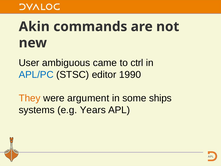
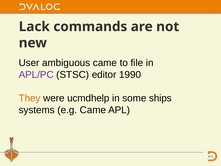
Akin: Akin -> Lack
ctrl: ctrl -> file
APL/PC colour: blue -> purple
argument: argument -> ucmdhelp
e.g Years: Years -> Came
